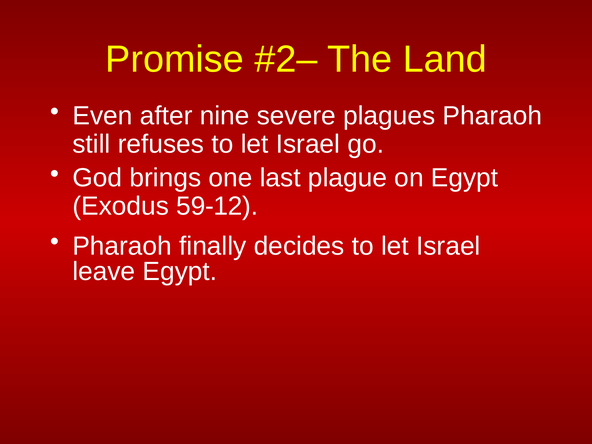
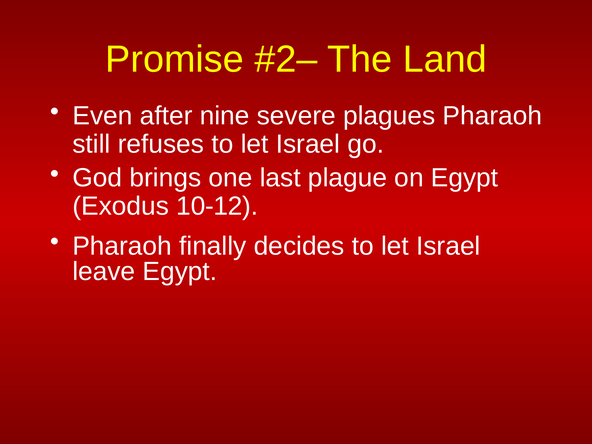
59-12: 59-12 -> 10-12
